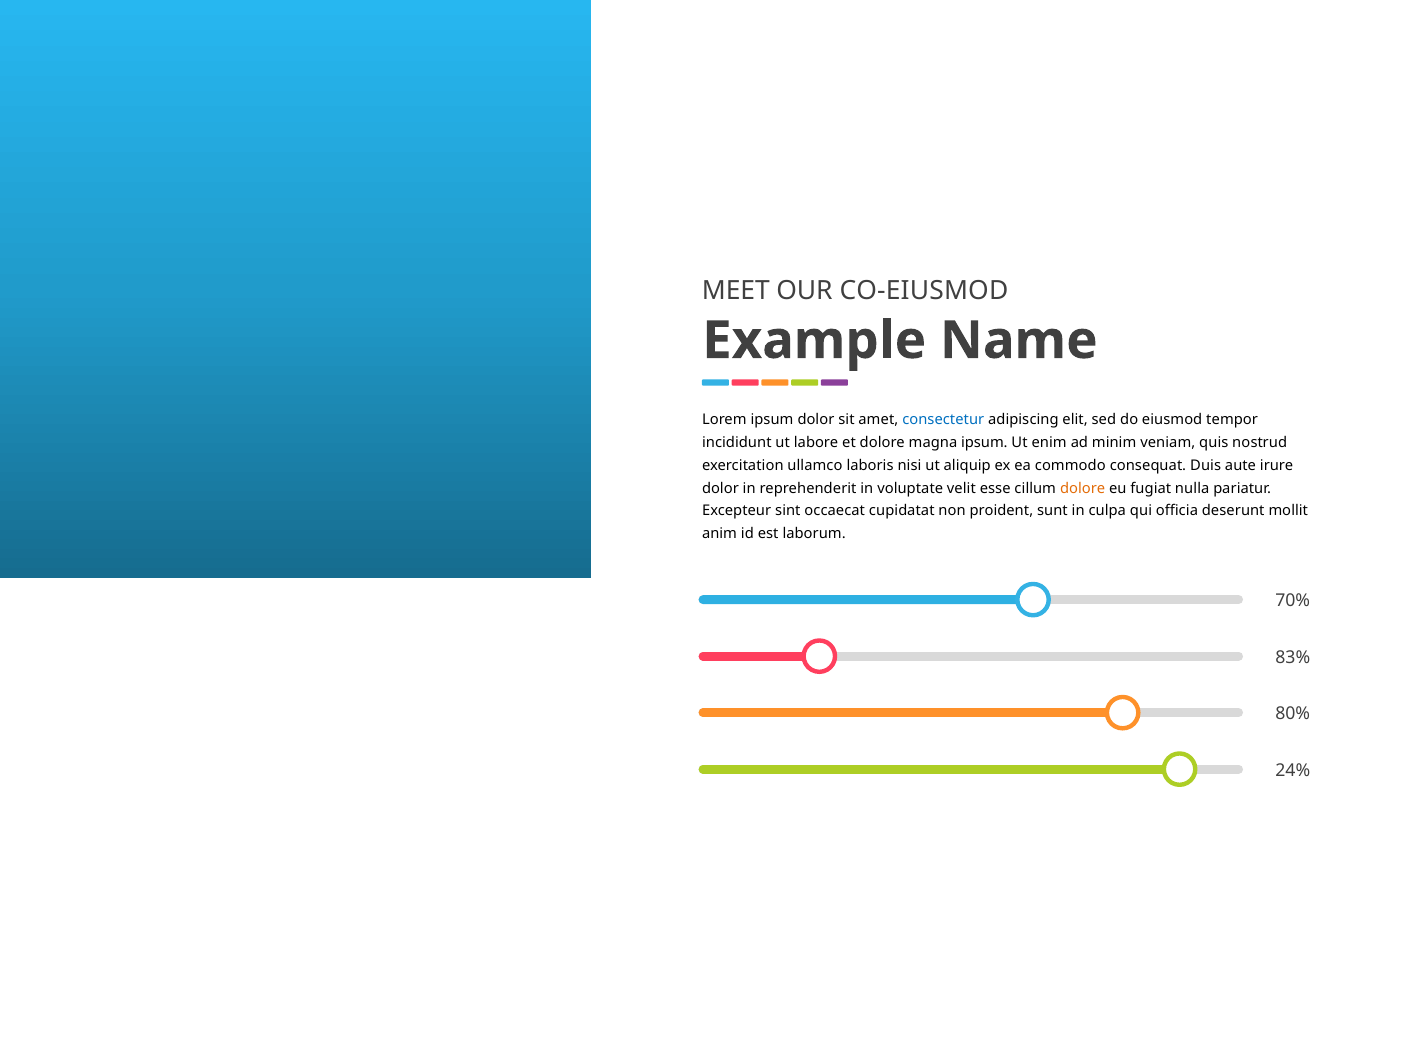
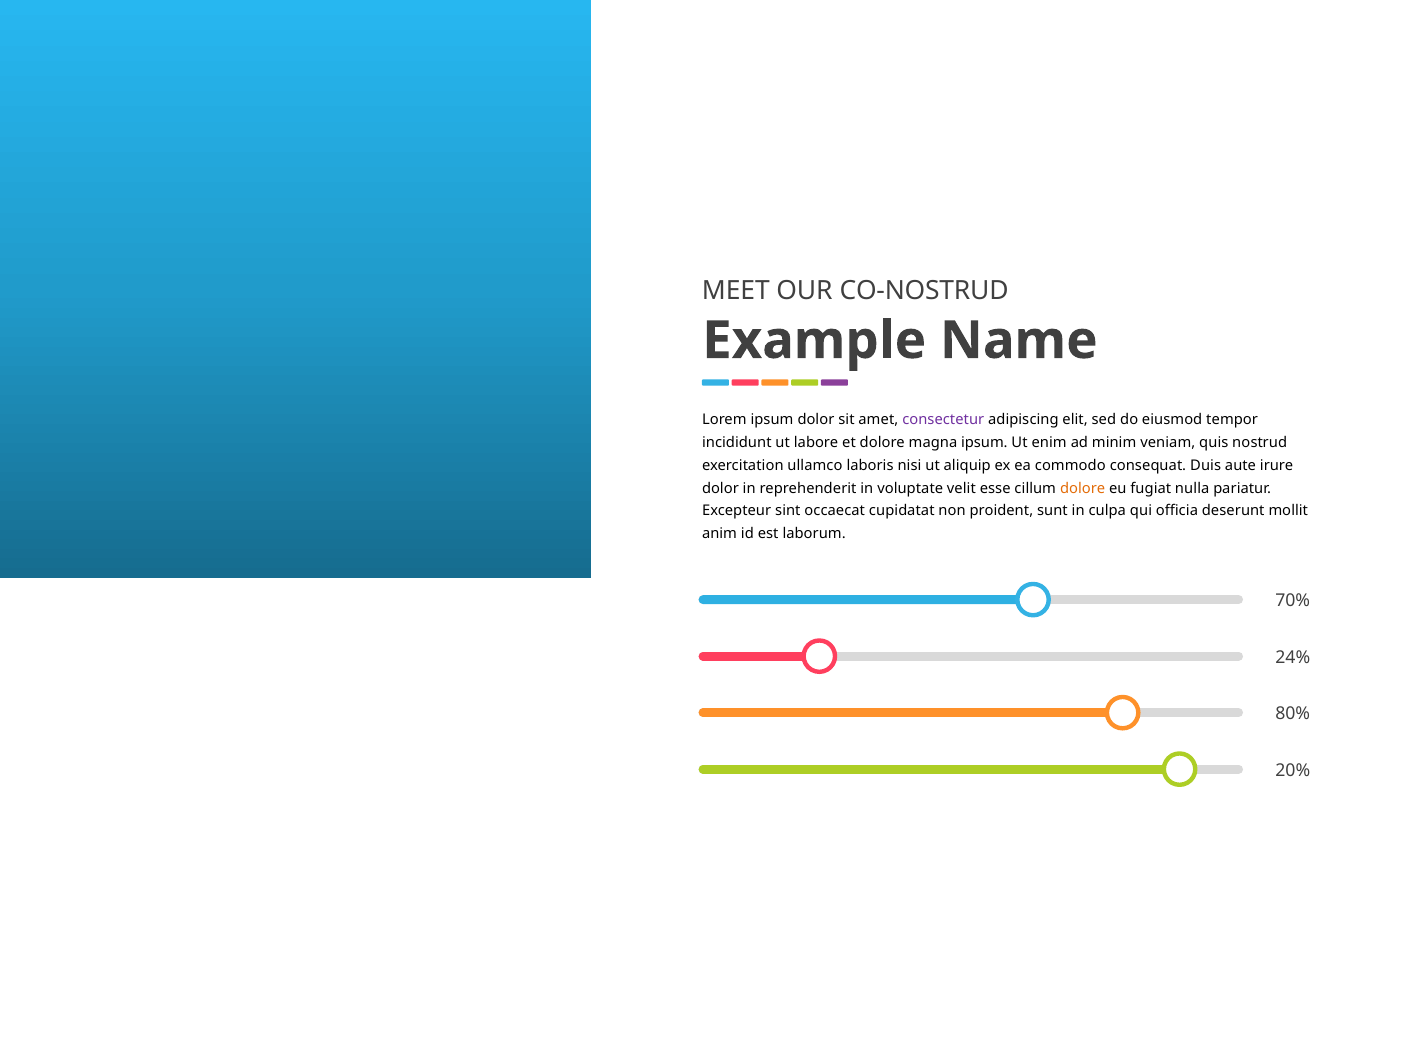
CO-EIUSMOD: CO-EIUSMOD -> CO-NOSTRUD
consectetur colour: blue -> purple
83%: 83% -> 24%
24%: 24% -> 20%
